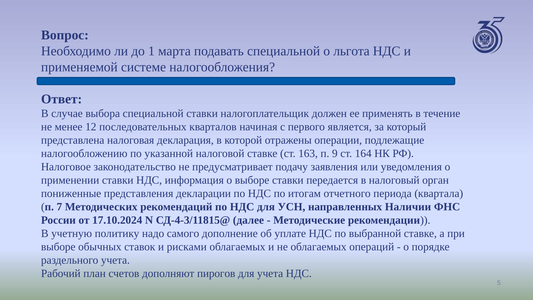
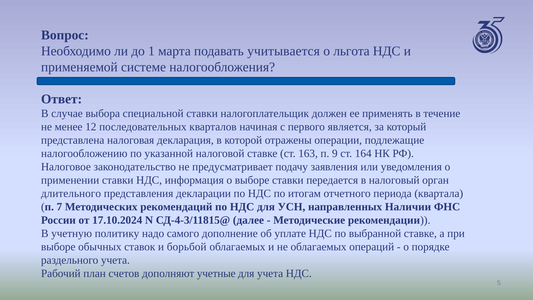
подавать специальной: специальной -> учитывается
пониженные: пониженные -> длительного
рисками: рисками -> борьбой
пирогов: пирогов -> учетные
